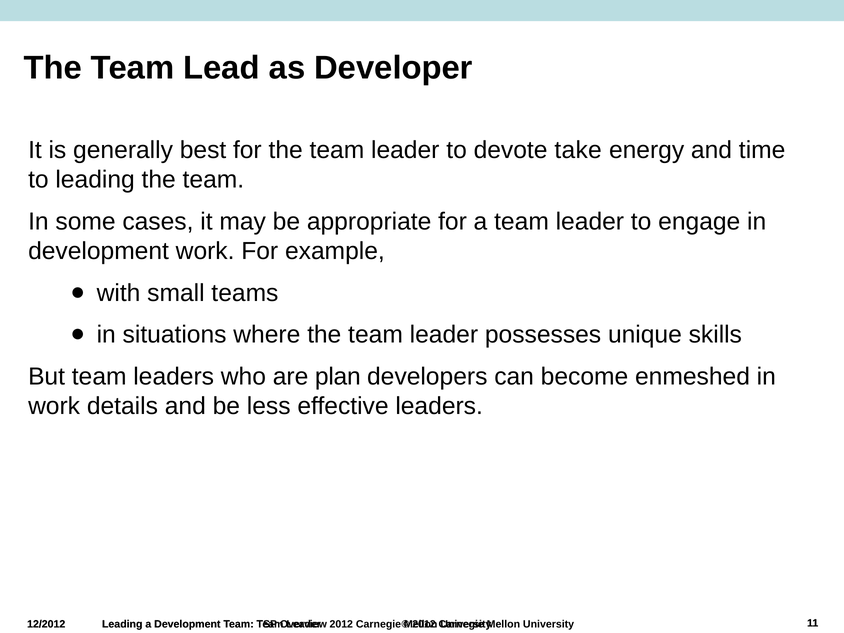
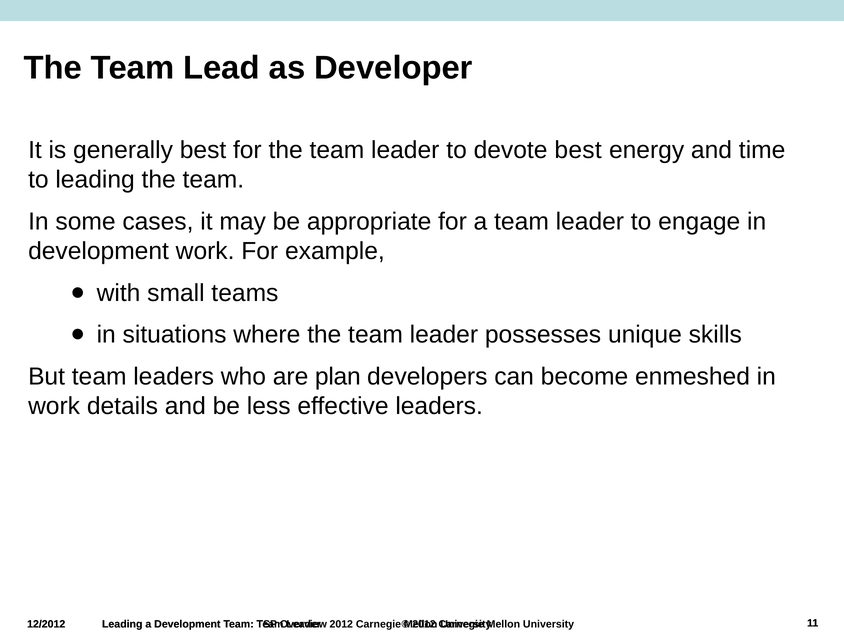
devote take: take -> best
